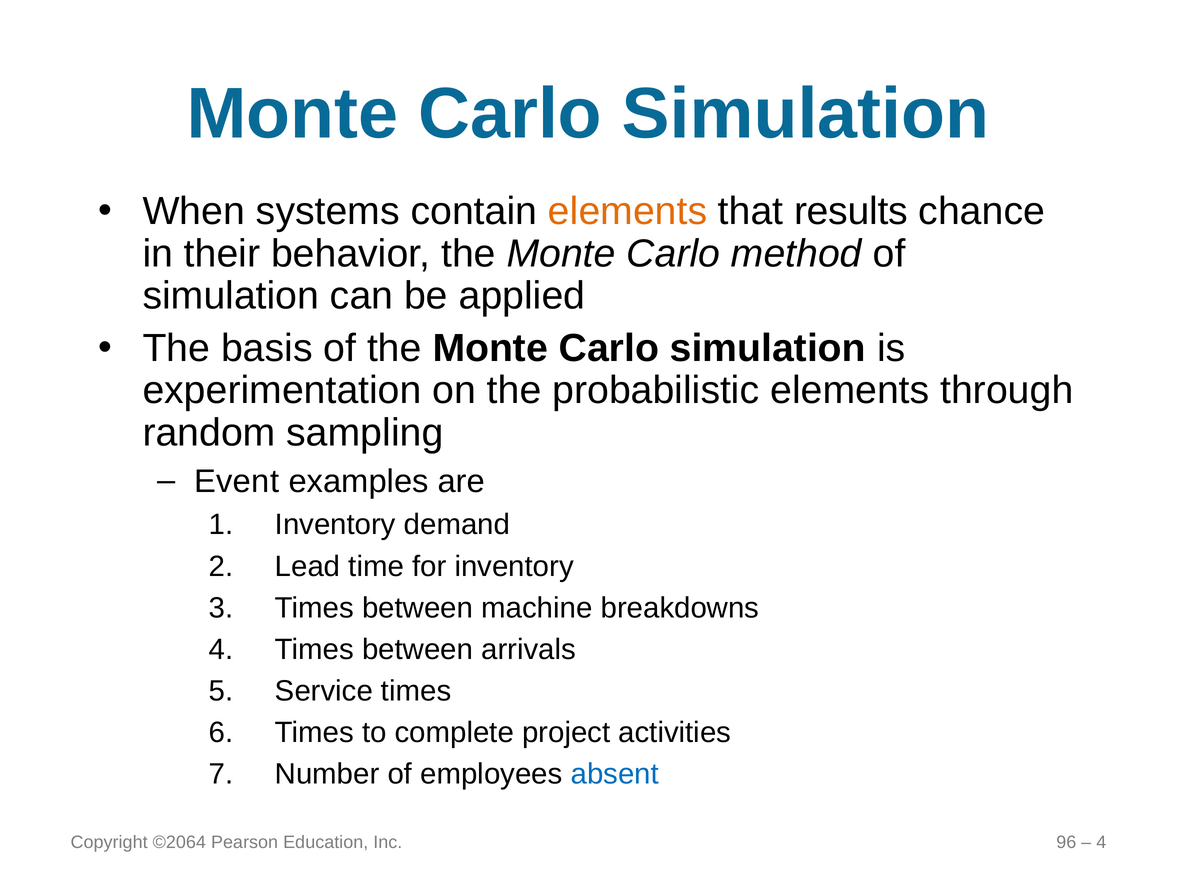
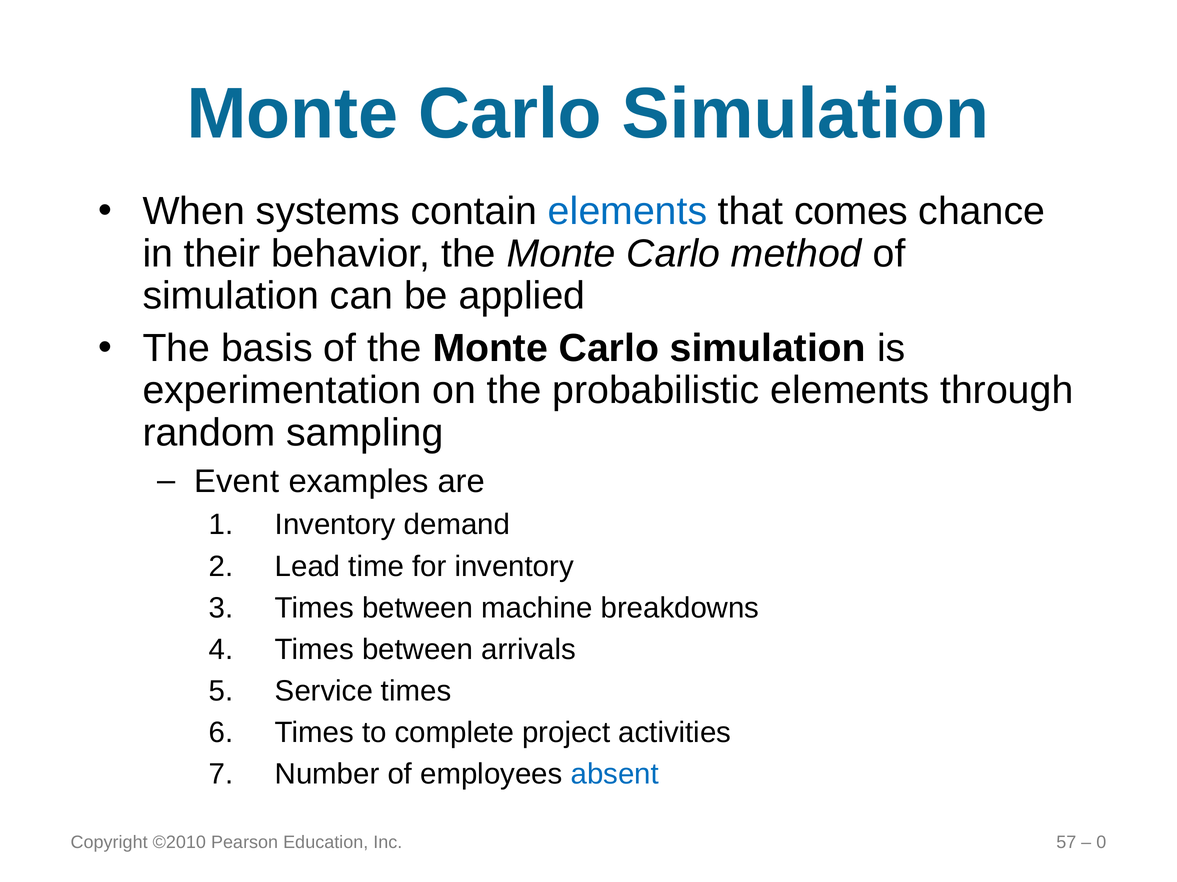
elements at (628, 212) colour: orange -> blue
results: results -> comes
©2064: ©2064 -> ©2010
96: 96 -> 57
4 at (1101, 843): 4 -> 0
